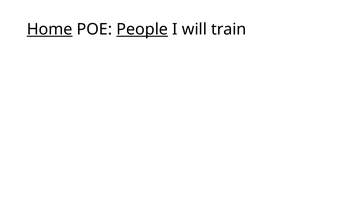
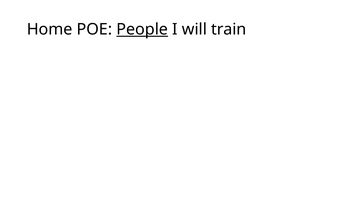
Home underline: present -> none
